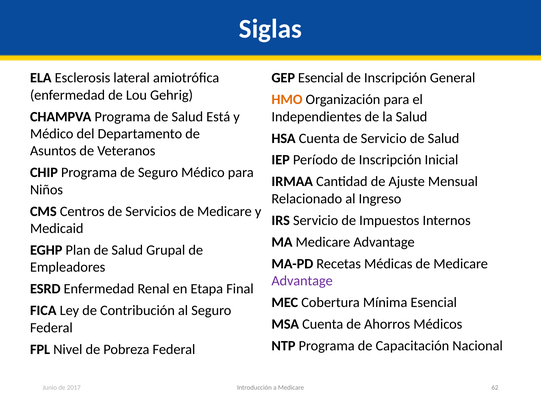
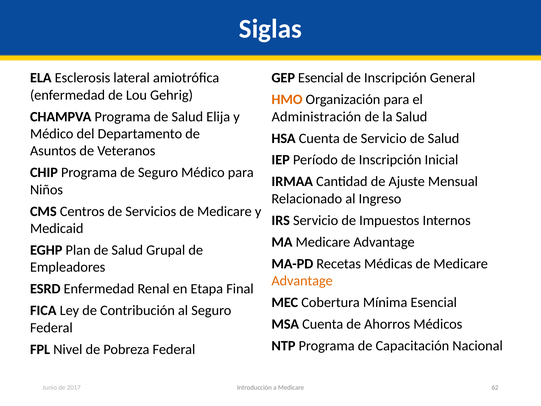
Está: Está -> Elija
Independientes: Independientes -> Administración
Advantage at (302, 281) colour: purple -> orange
